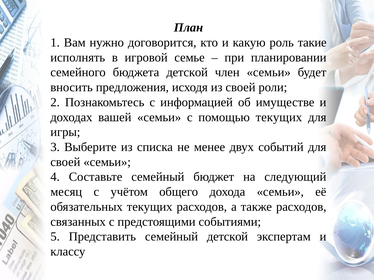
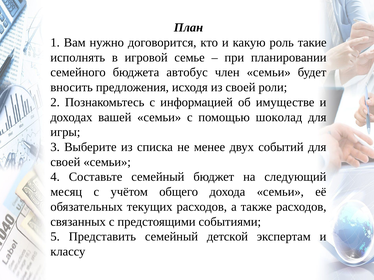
бюджета детской: детской -> автобус
помощью текущих: текущих -> шоколад
